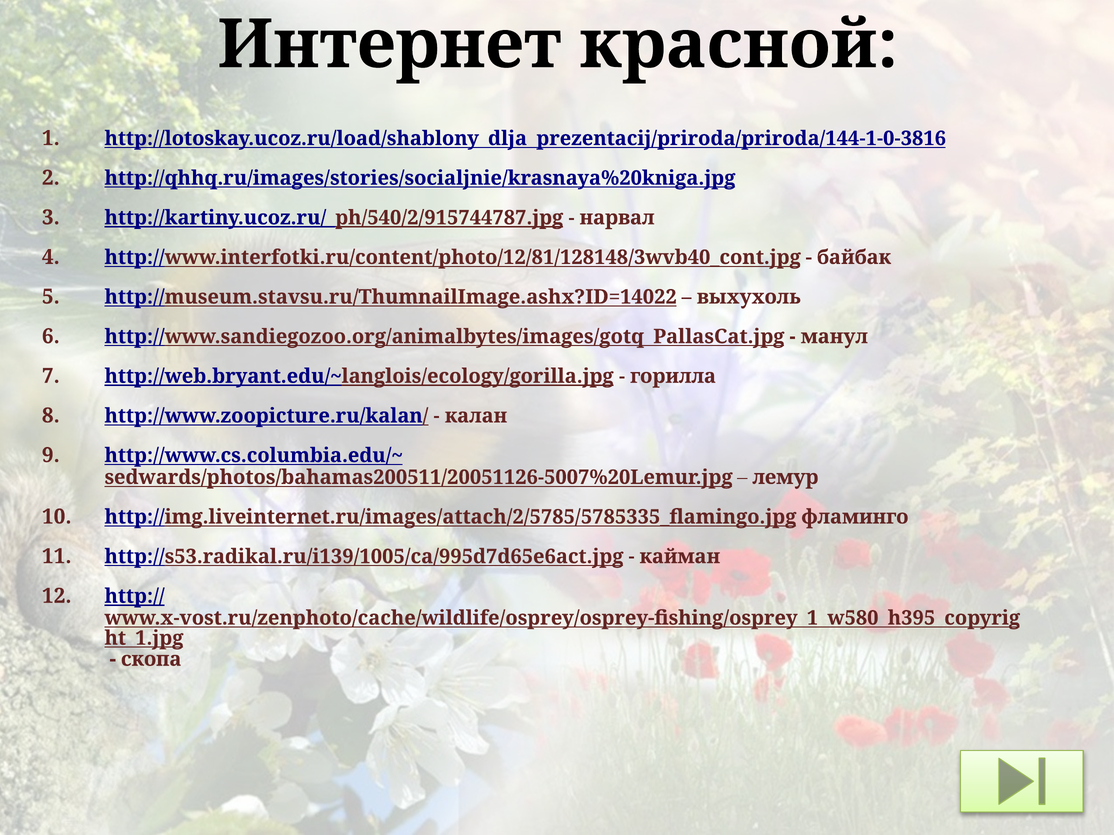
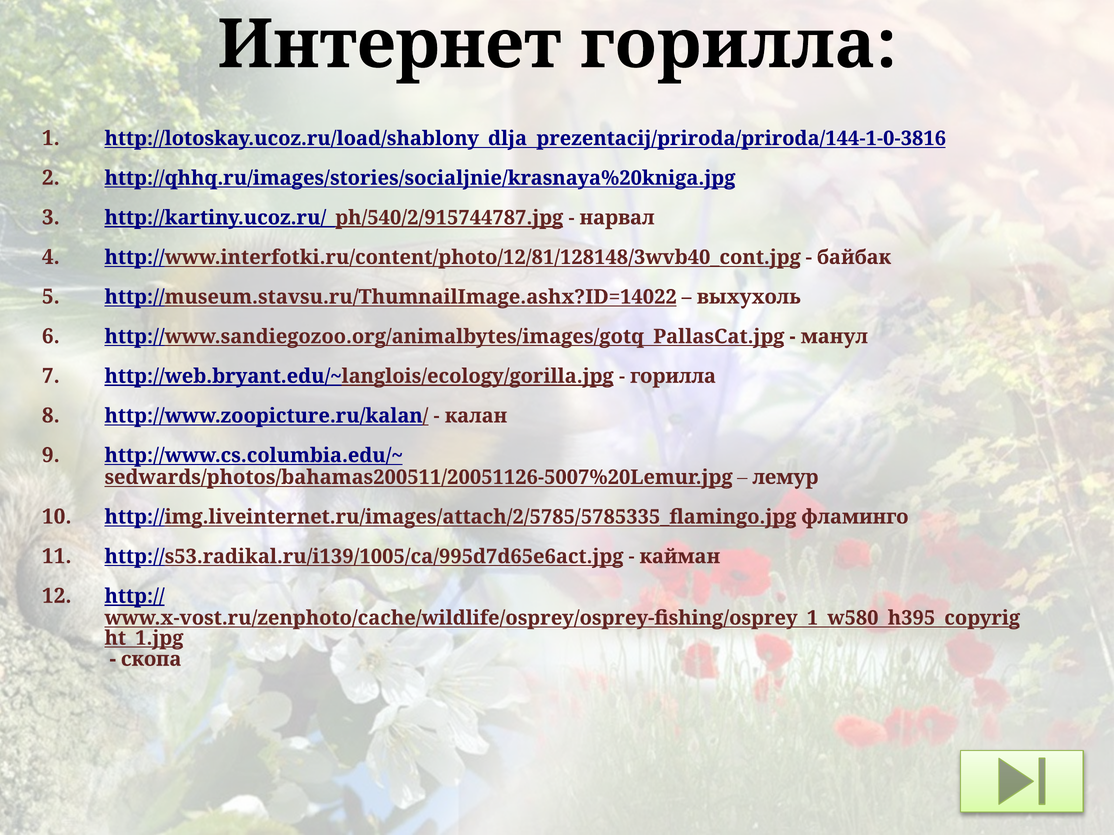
Интернет красной: красной -> горилла
